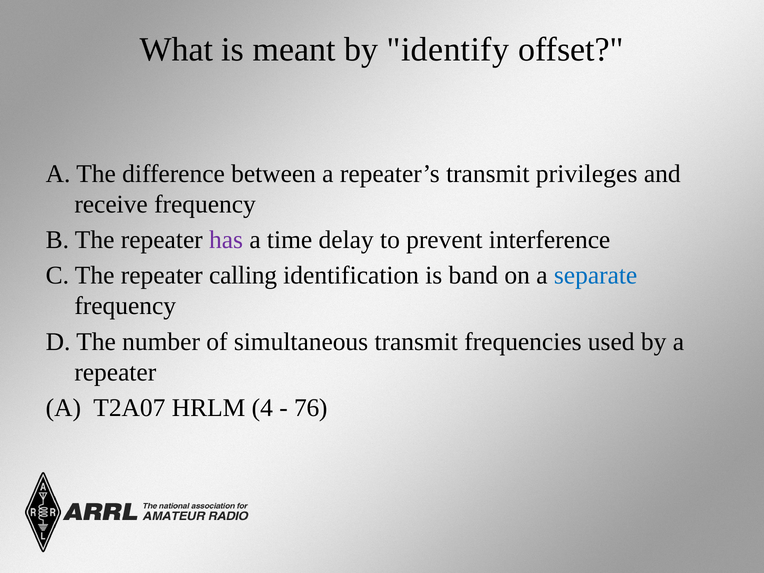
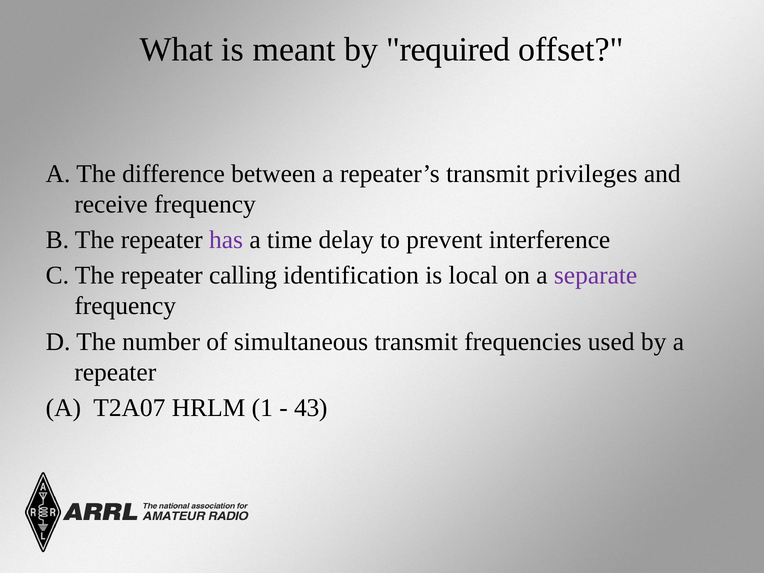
identify: identify -> required
band: band -> local
separate colour: blue -> purple
4: 4 -> 1
76: 76 -> 43
